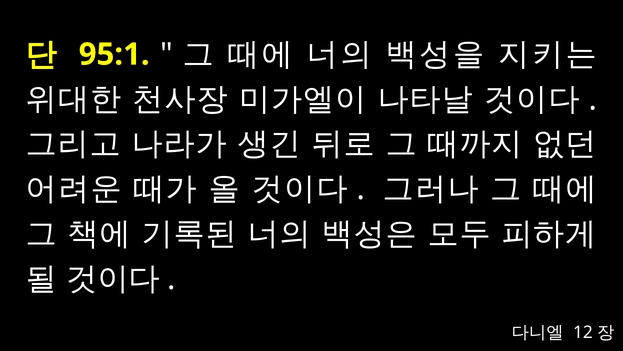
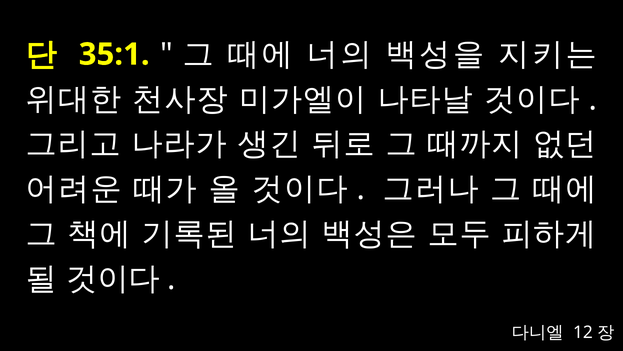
95:1: 95:1 -> 35:1
